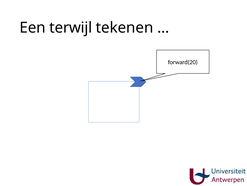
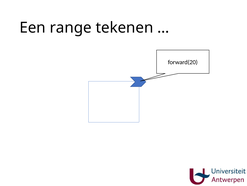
terwijl: terwijl -> range
